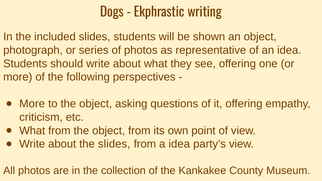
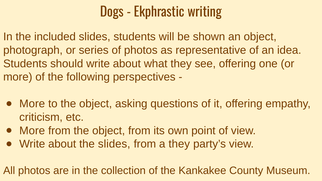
What at (32, 131): What -> More
a idea: idea -> they
